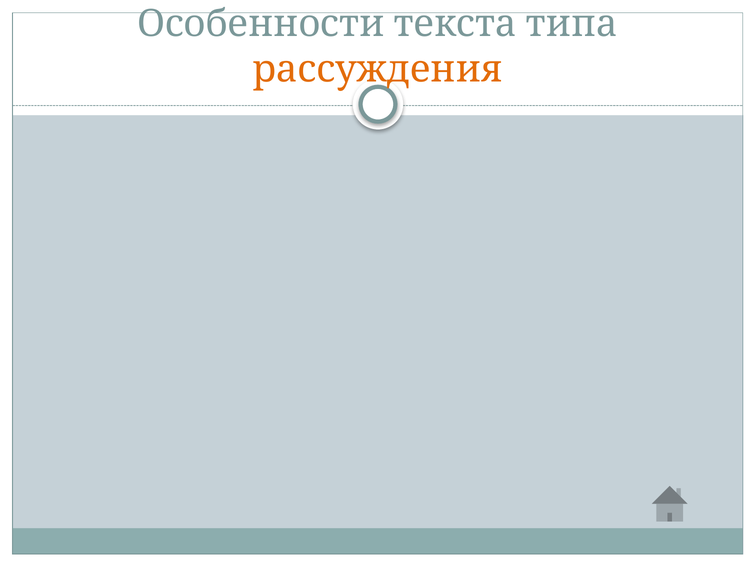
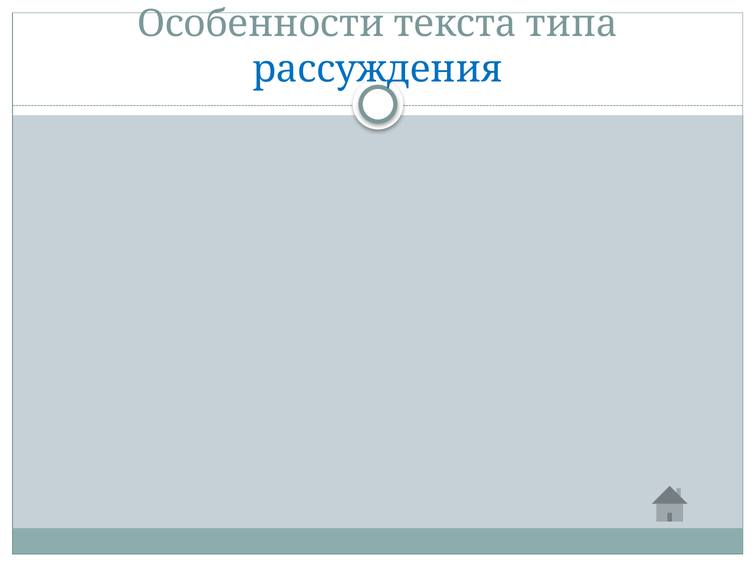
рассуждения colour: orange -> blue
